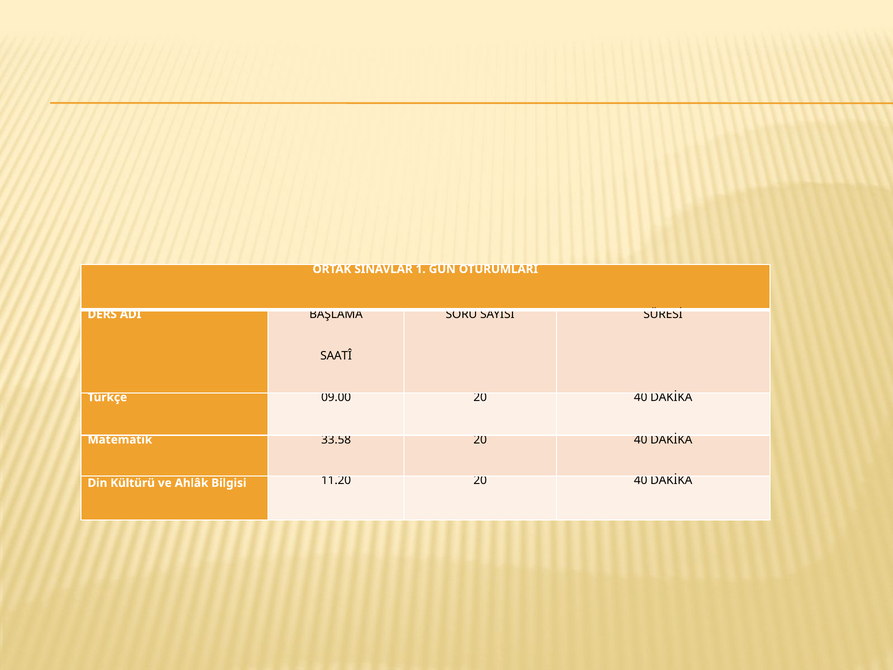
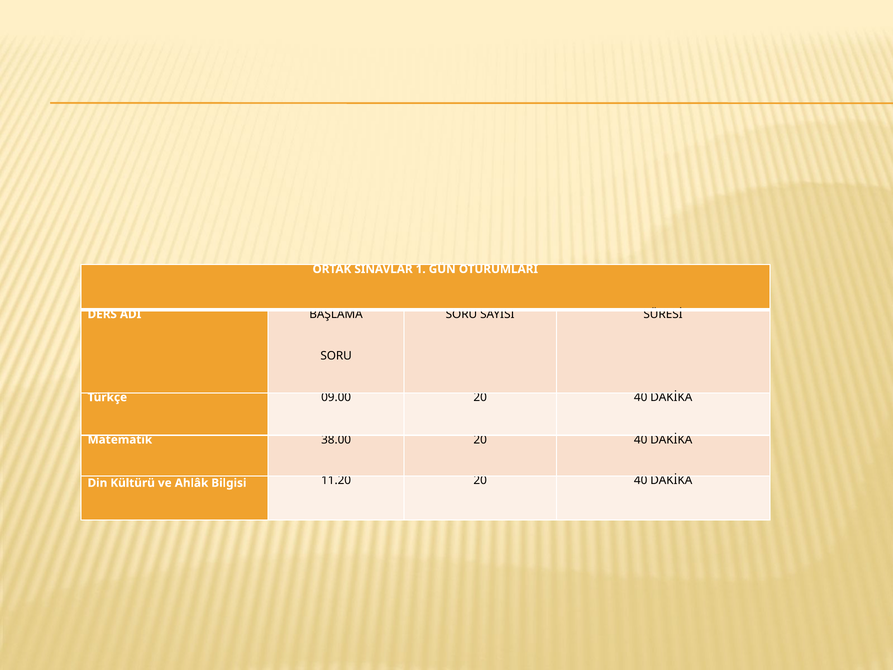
SAATÎ at (336, 356): SAATÎ -> SORU
33.58: 33.58 -> 38.00
